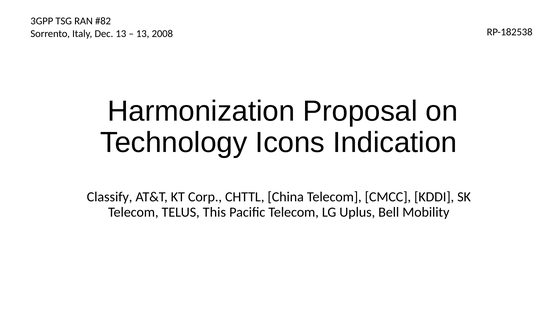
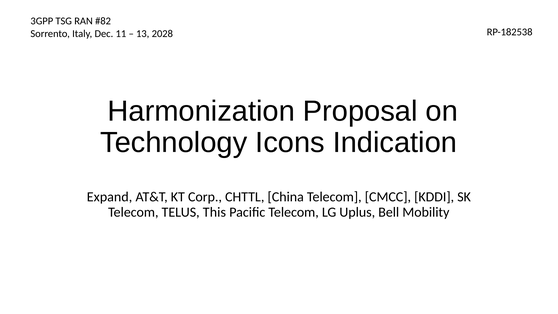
Dec 13: 13 -> 11
2008: 2008 -> 2028
Classify: Classify -> Expand
